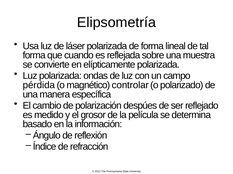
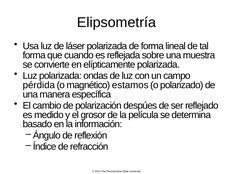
controlar: controlar -> estamos
